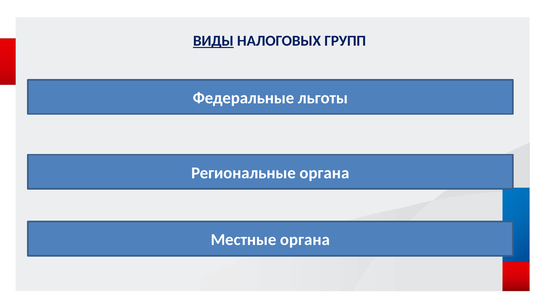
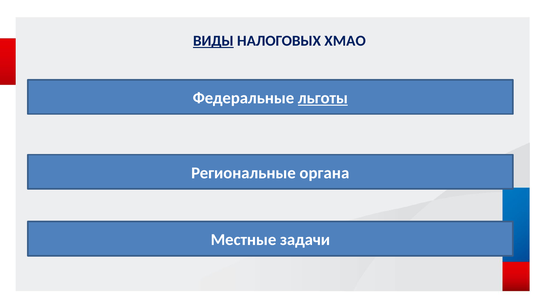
ГРУПП: ГРУПП -> ХМАО
льготы underline: none -> present
Местные органа: органа -> задачи
